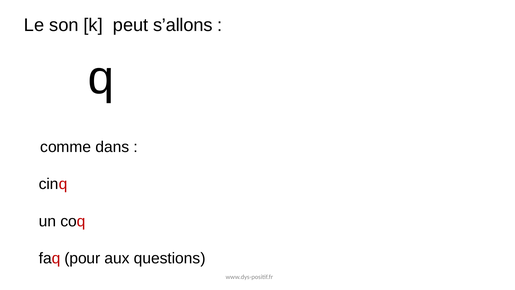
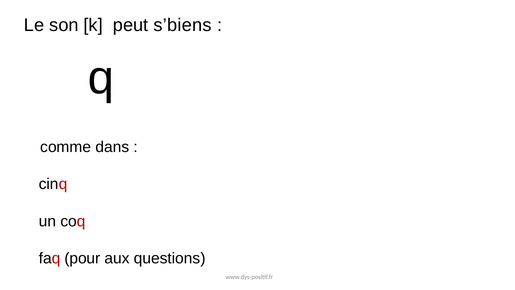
s’allons: s’allons -> s’biens
